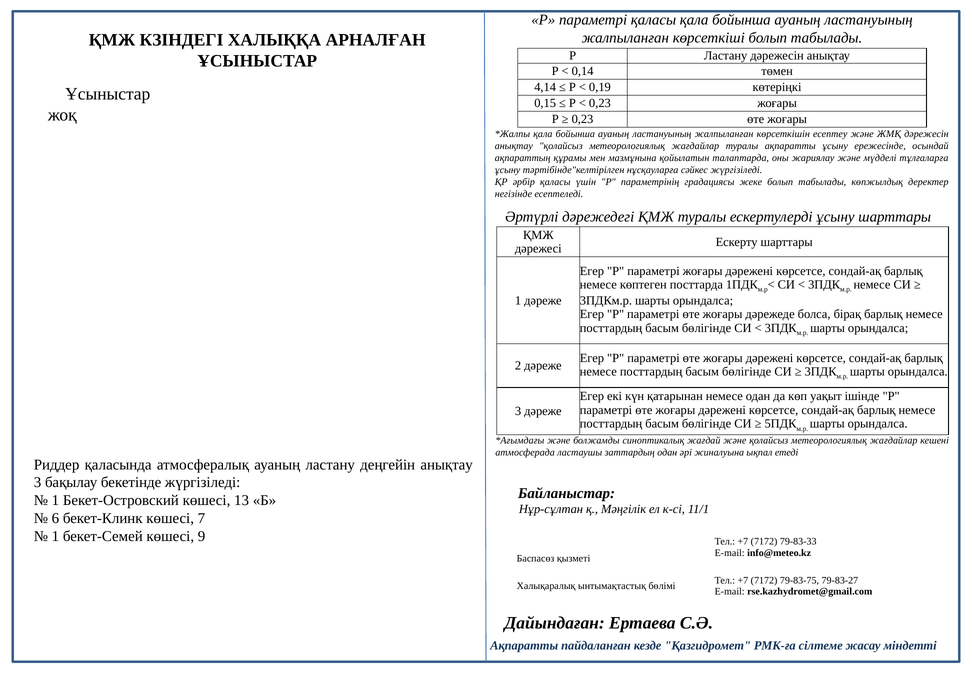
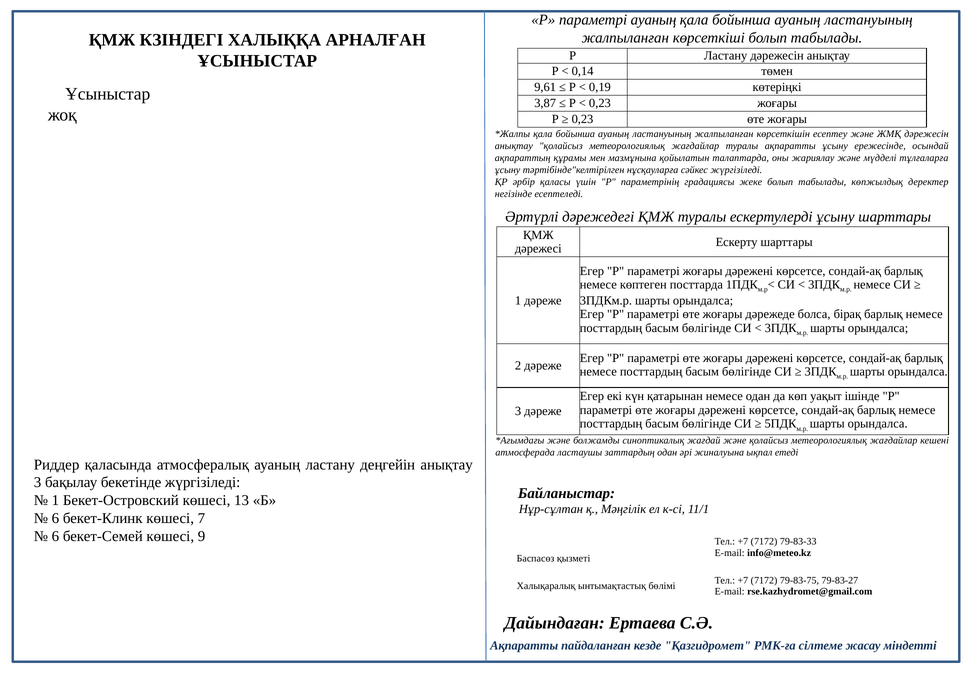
параметрі қаласы: қаласы -> ауаның
4,14: 4,14 -> 9,61
0,15: 0,15 -> 3,87
1 at (55, 536): 1 -> 6
